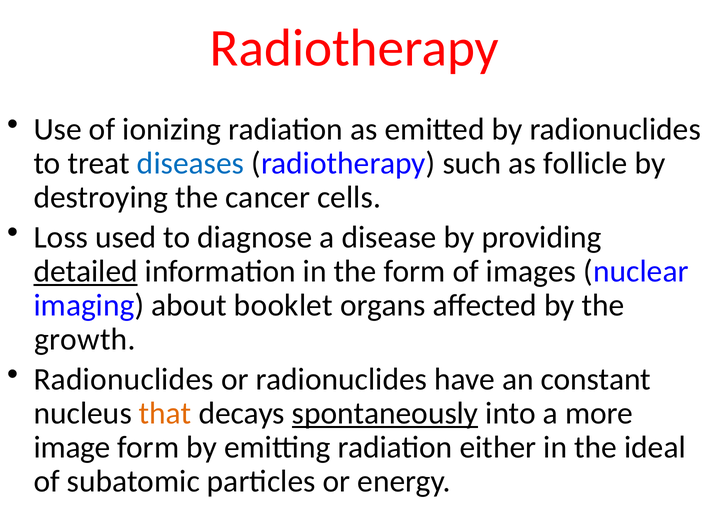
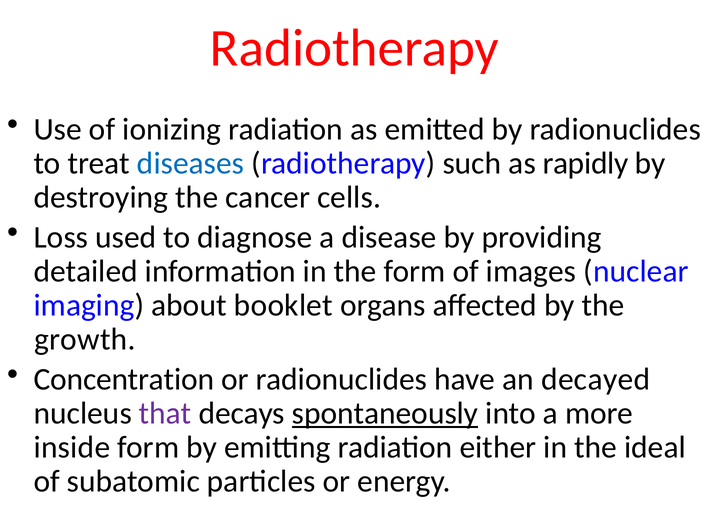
follicle: follicle -> rapidly
detailed underline: present -> none
Radionuclides at (124, 379): Radionuclides -> Concentration
constant: constant -> decayed
that colour: orange -> purple
image: image -> inside
